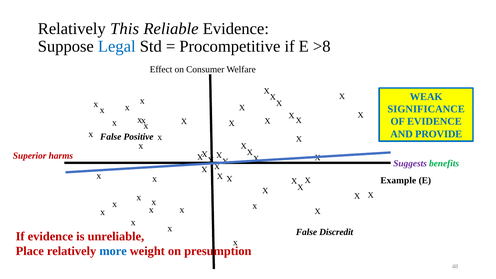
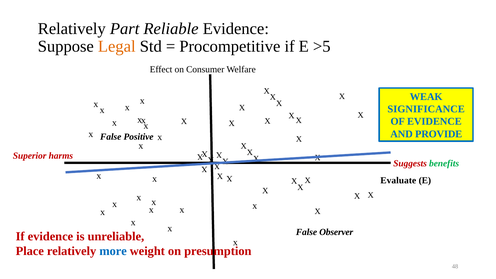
This: This -> Part
Legal colour: blue -> orange
>8: >8 -> >5
Suggests colour: purple -> red
Example: Example -> Evaluate
Discredit: Discredit -> Observer
